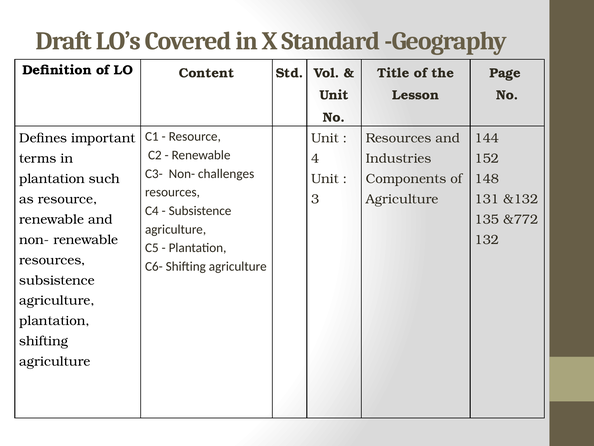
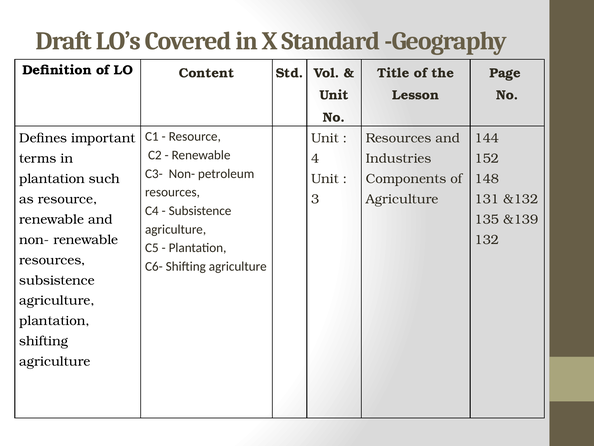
challenges: challenges -> petroleum
&772: &772 -> &139
